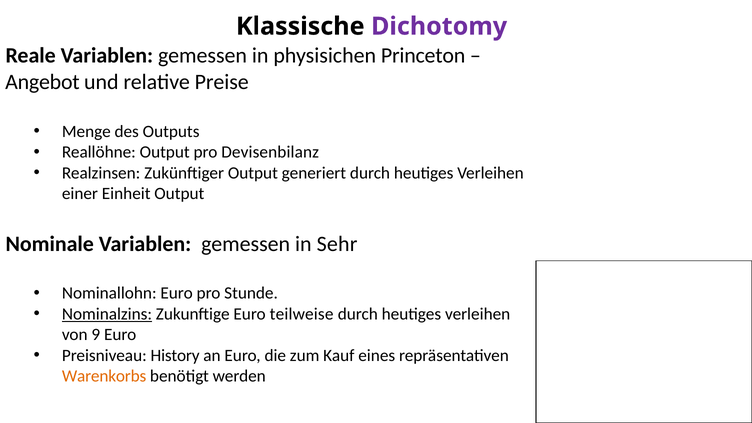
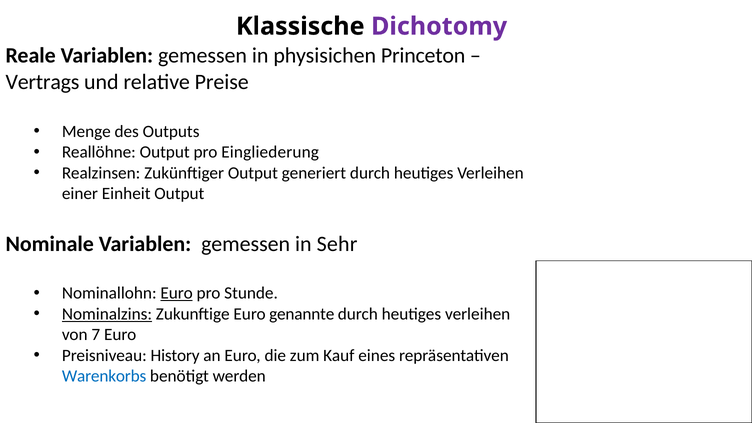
Angebot: Angebot -> Vertrags
Devisenbilanz: Devisenbilanz -> Eingliederung
Euro at (177, 293) underline: none -> present
teilweise: teilweise -> genannte
9: 9 -> 7
Warenkorbs colour: orange -> blue
